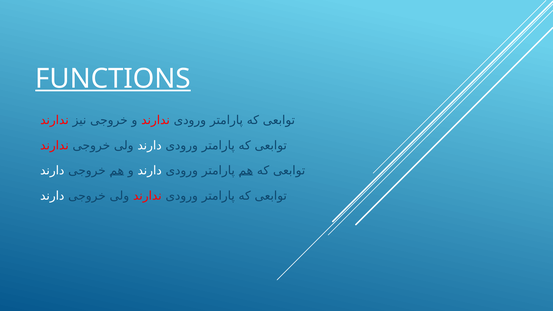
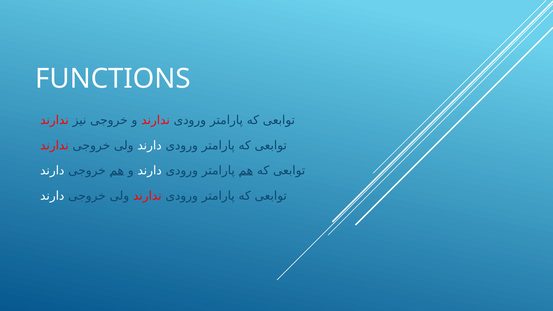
FUNCTIONS underline: present -> none
